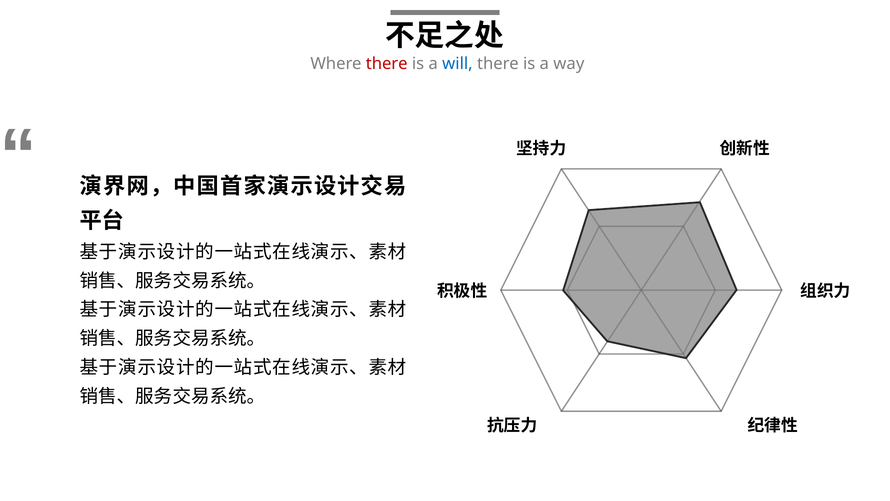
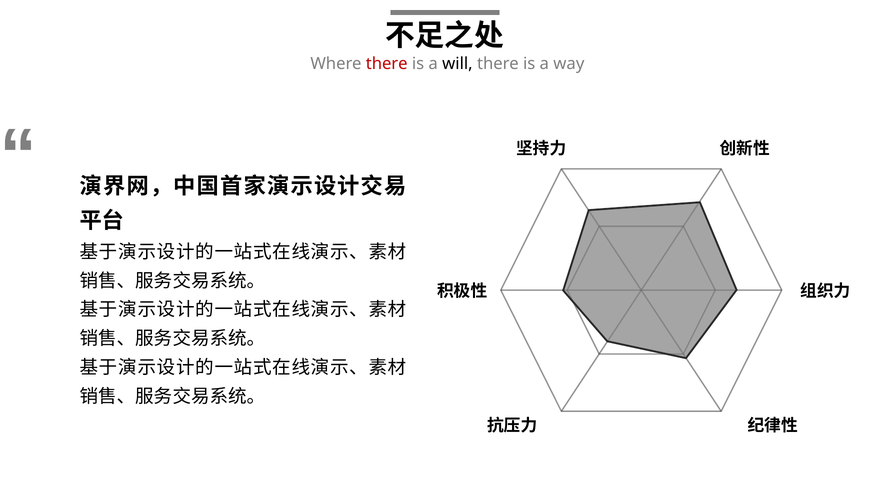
will colour: blue -> black
